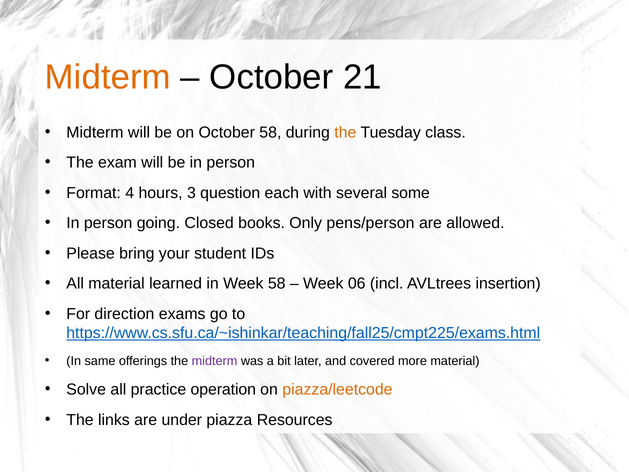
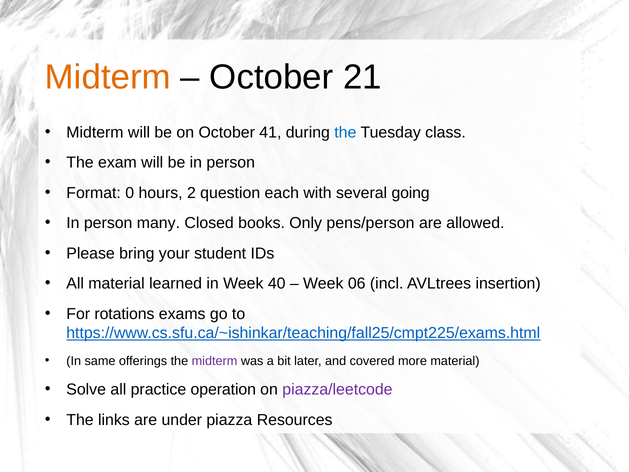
October 58: 58 -> 41
the at (345, 132) colour: orange -> blue
4: 4 -> 0
3: 3 -> 2
some: some -> going
going: going -> many
Week 58: 58 -> 40
direction: direction -> rotations
piazza/leetcode colour: orange -> purple
